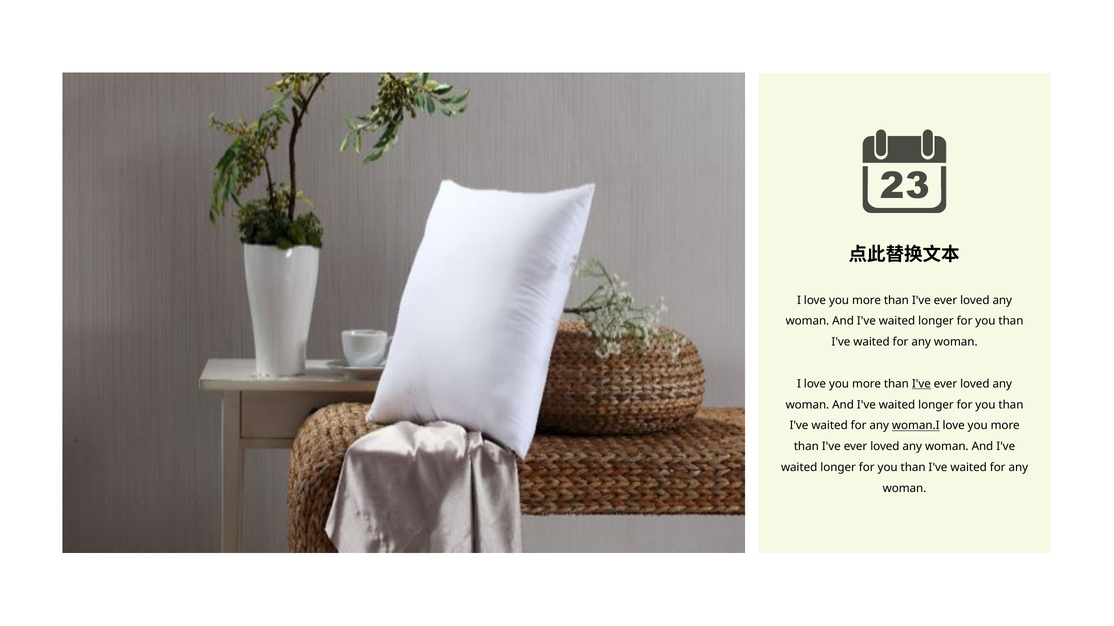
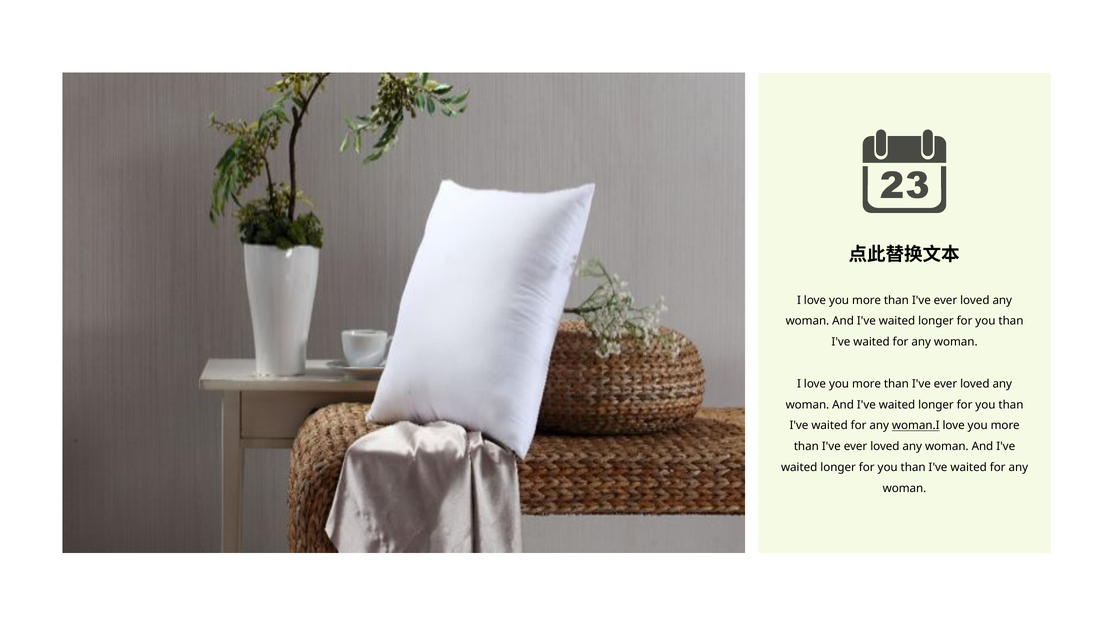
I've at (921, 384) underline: present -> none
